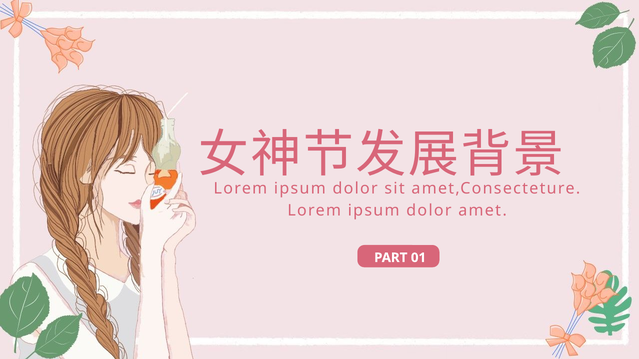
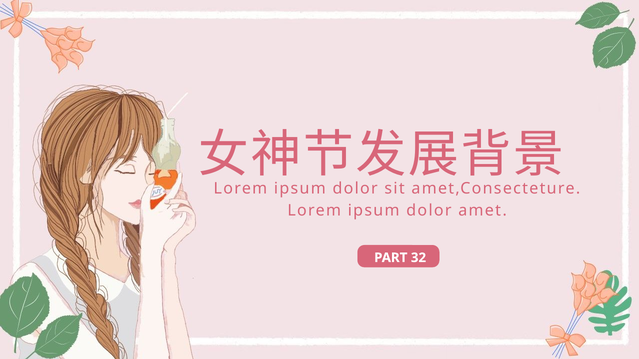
01: 01 -> 32
